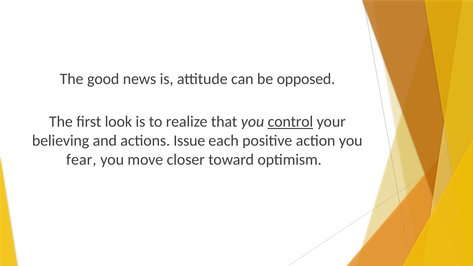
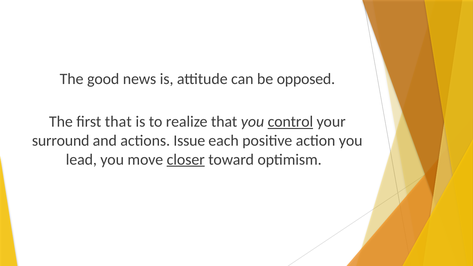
first look: look -> that
believing: believing -> surround
fear: fear -> lead
closer underline: none -> present
